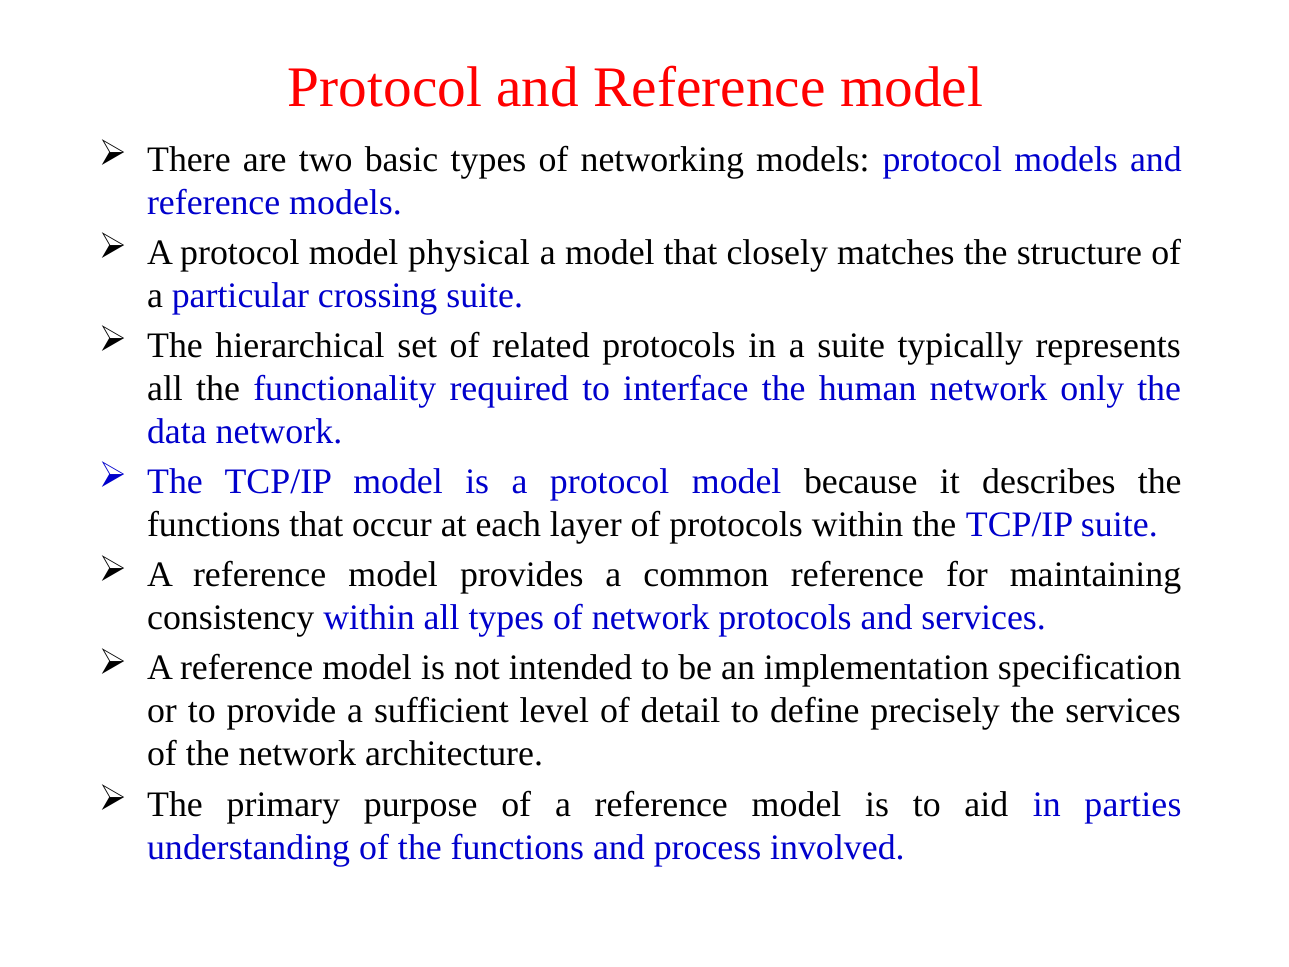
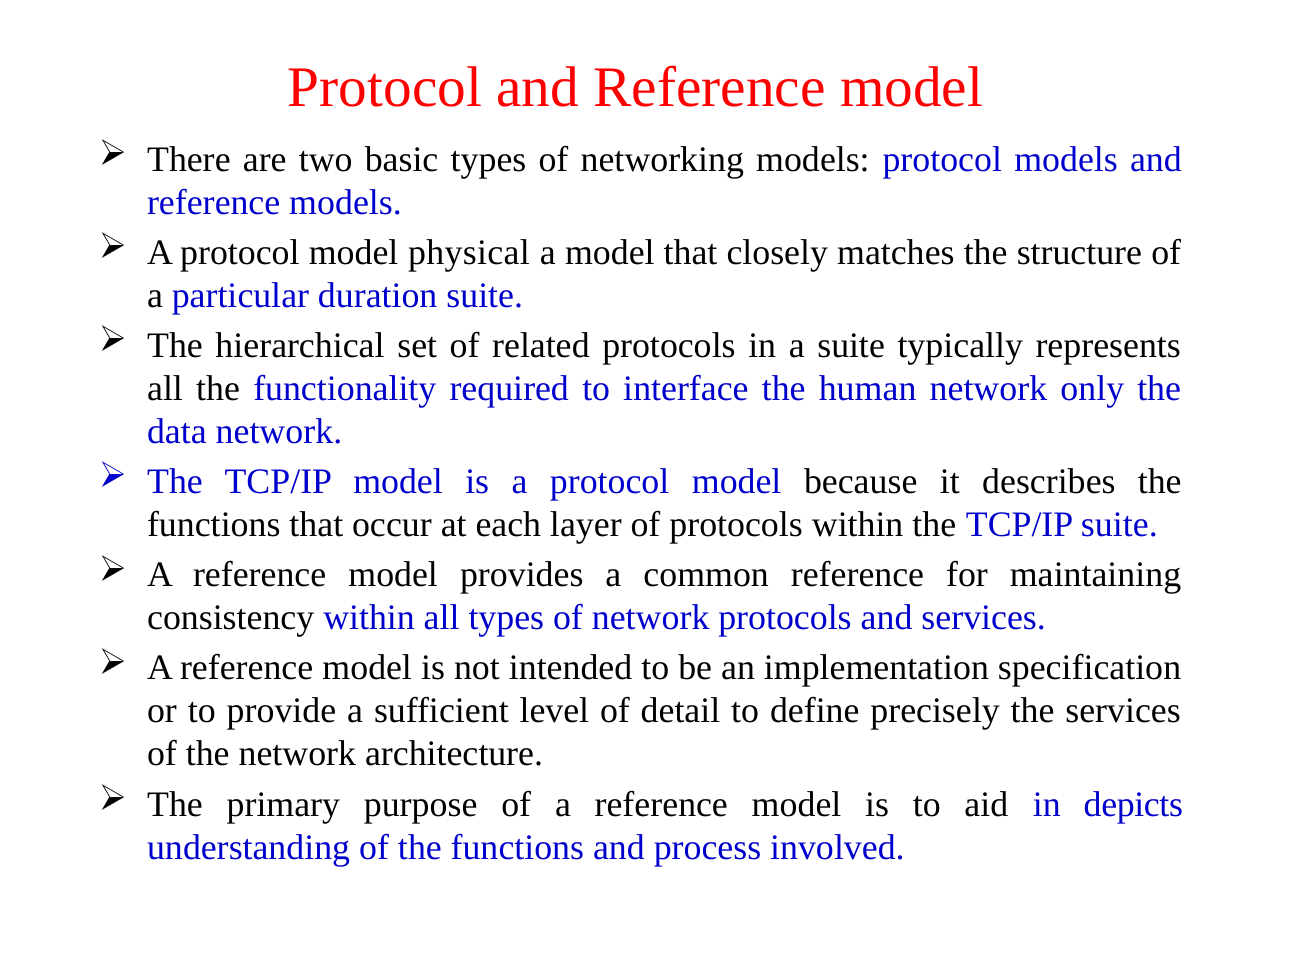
crossing: crossing -> duration
parties: parties -> depicts
